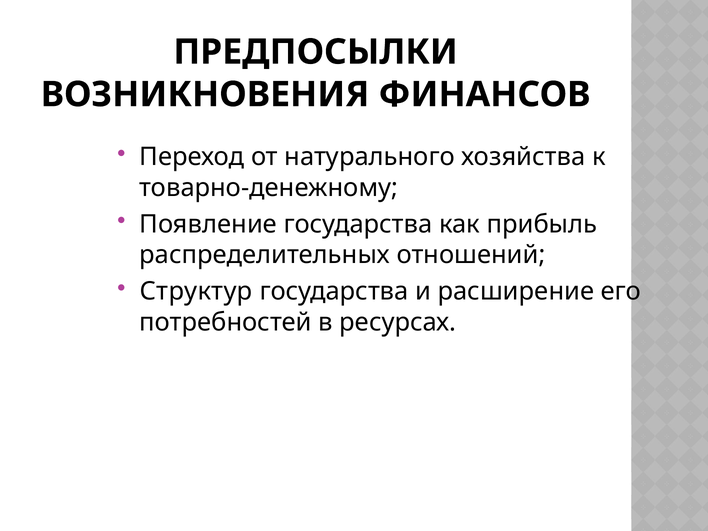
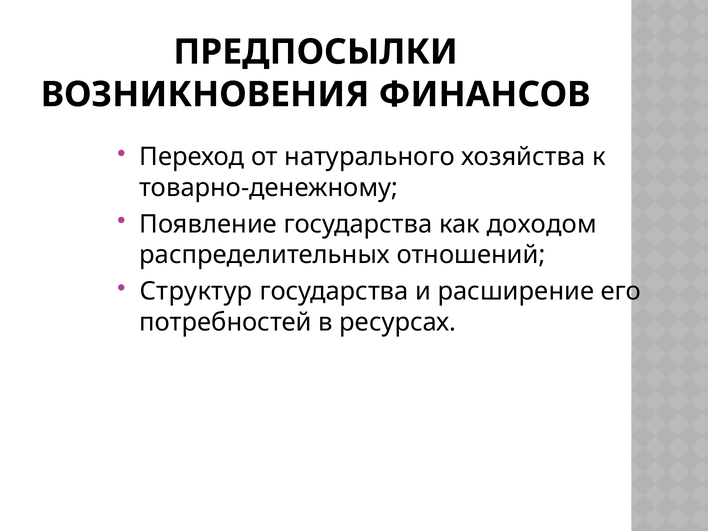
прибыль: прибыль -> доходом
